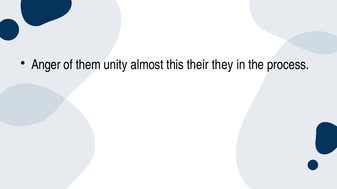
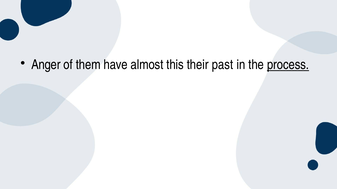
unity: unity -> have
they: they -> past
process underline: none -> present
